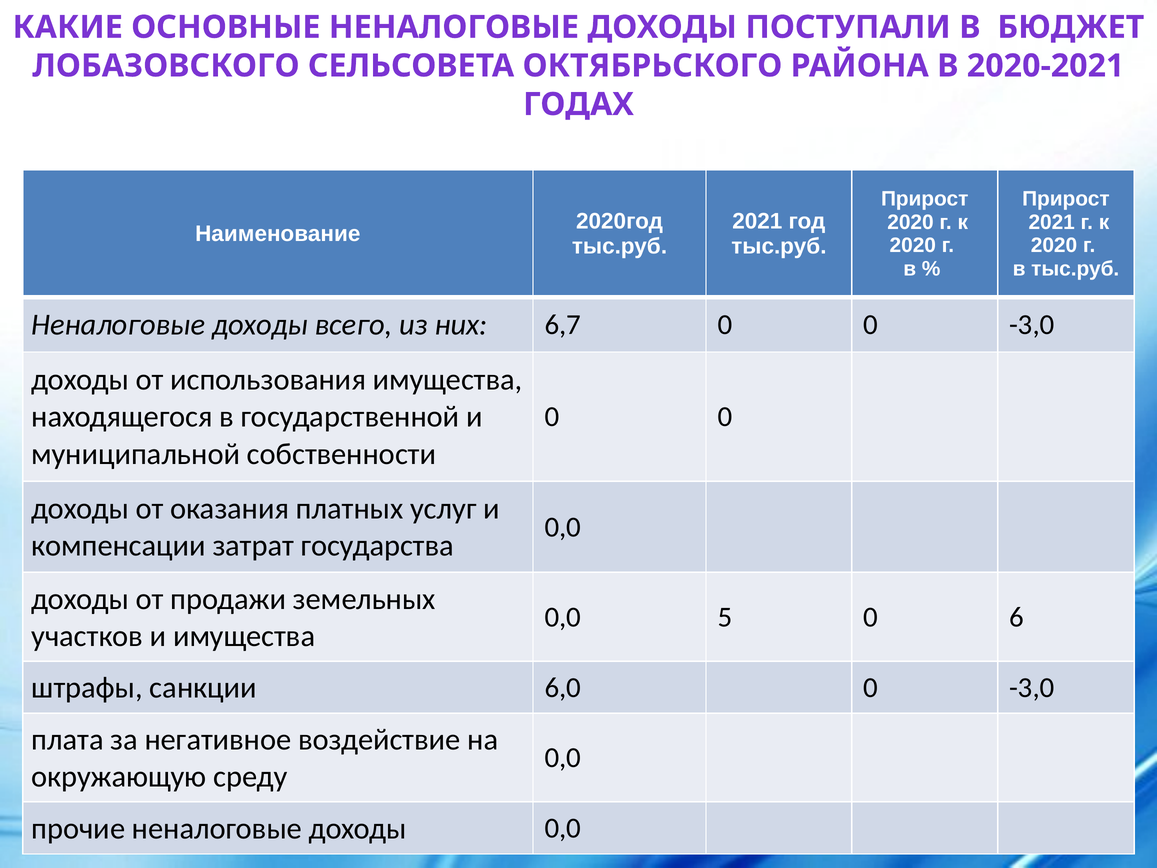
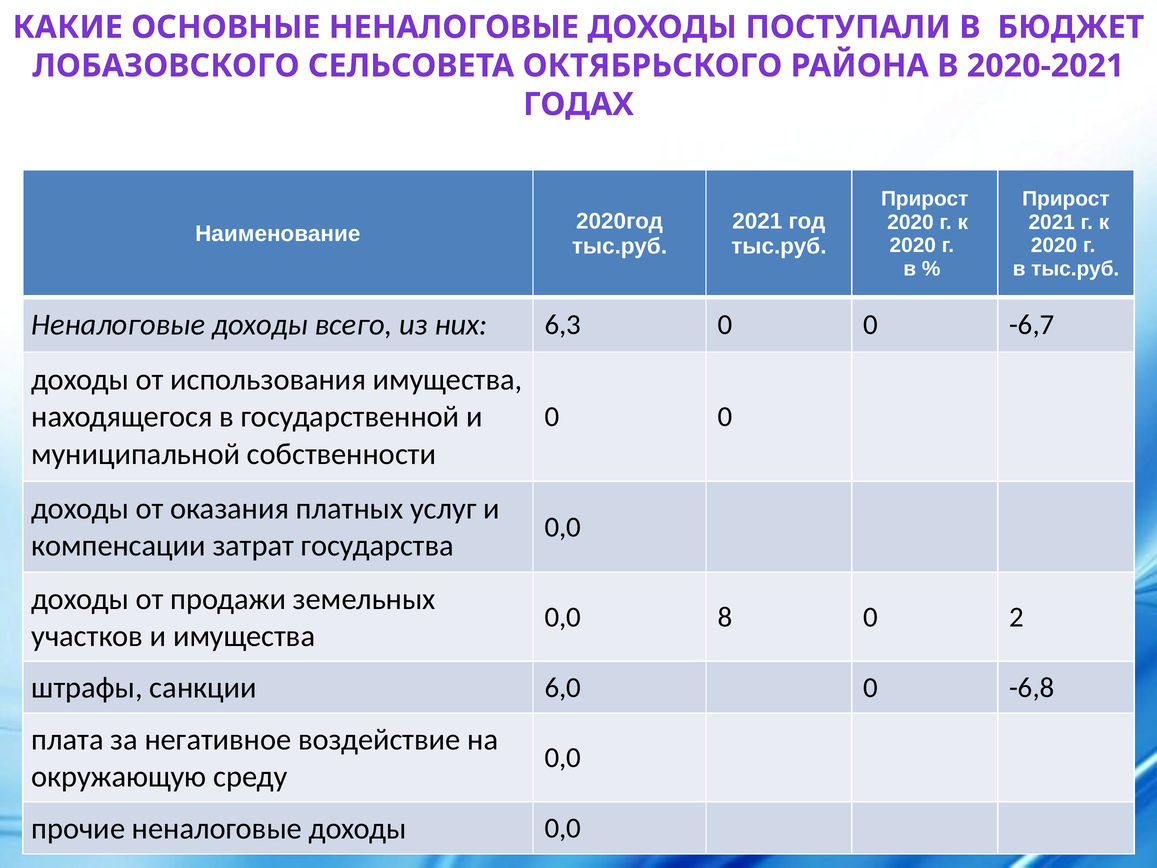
6,7: 6,7 -> 6,3
0 0 -3,0: -3,0 -> -6,7
5: 5 -> 8
6: 6 -> 2
6,0 0 -3,0: -3,0 -> -6,8
